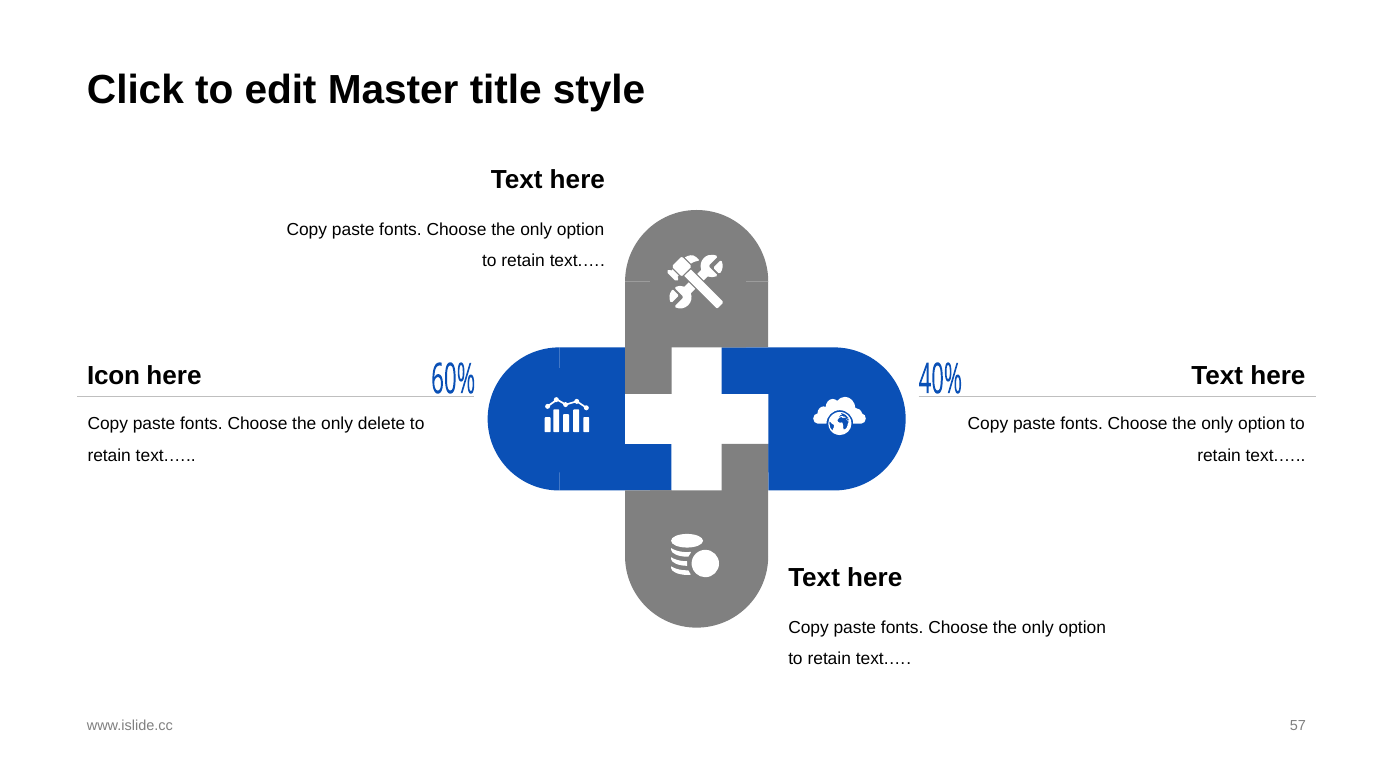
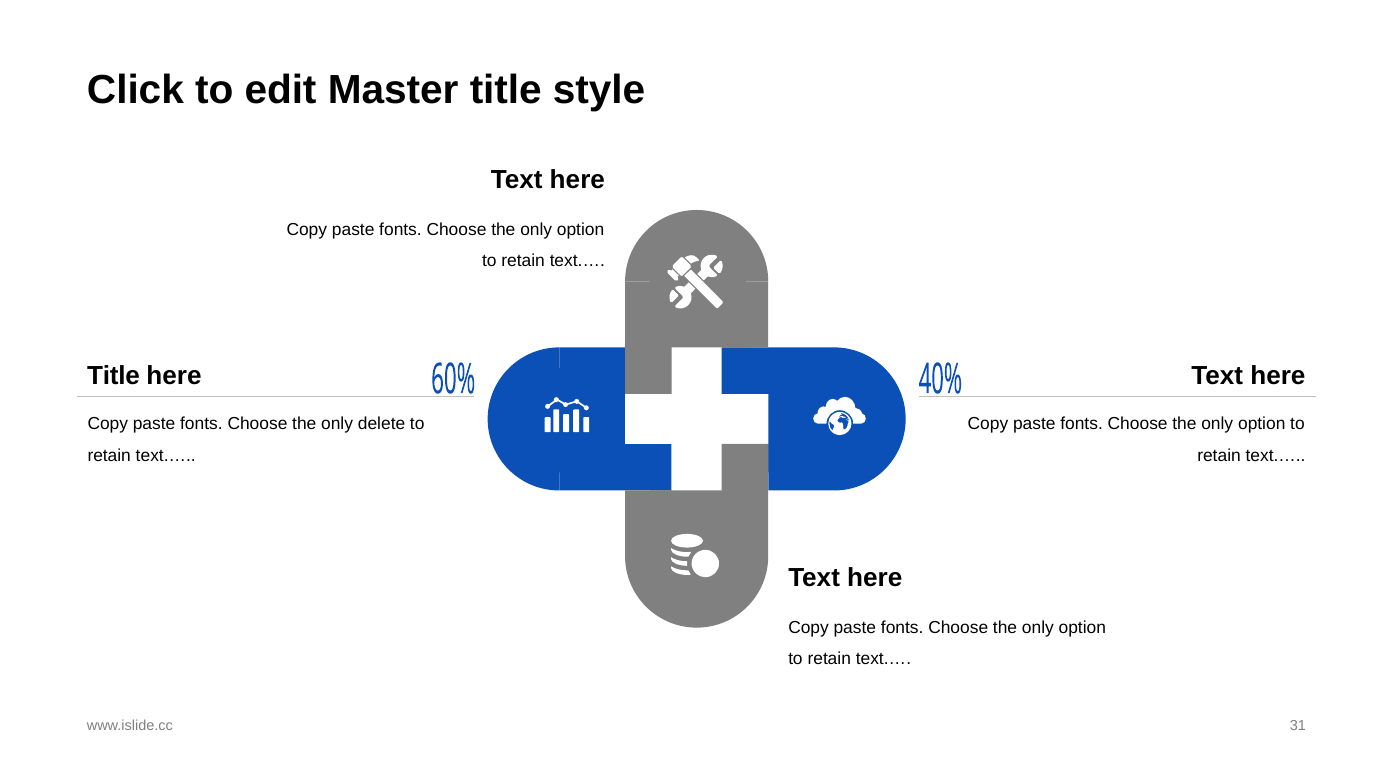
Icon at (114, 376): Icon -> Title
57: 57 -> 31
